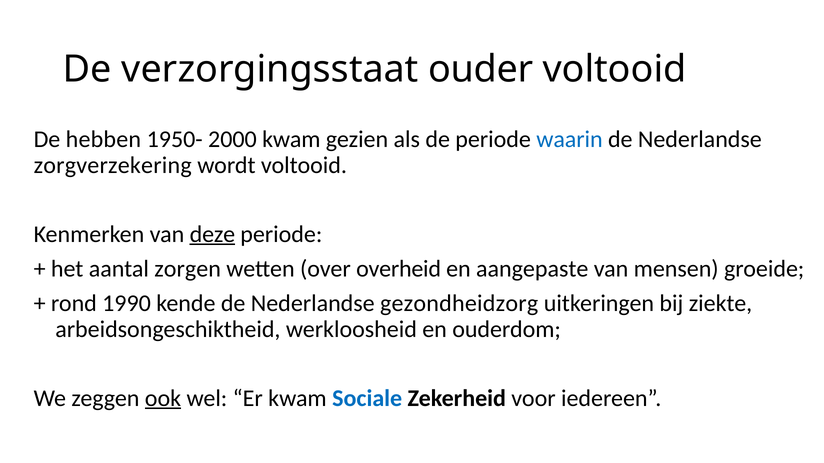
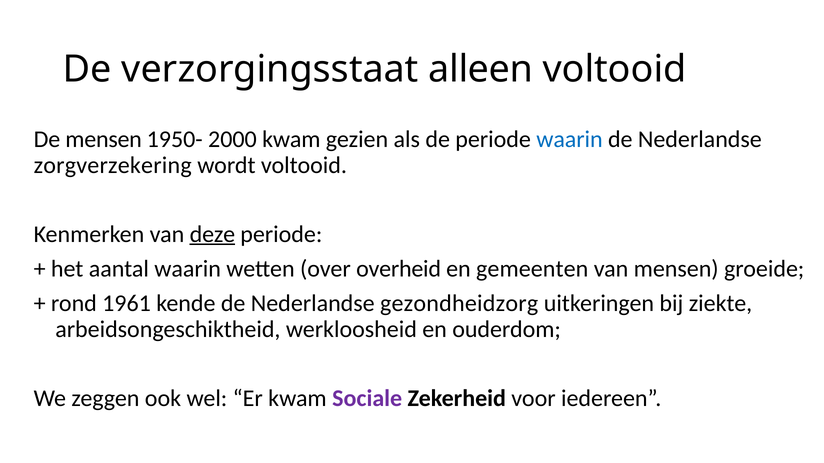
ouder: ouder -> alleen
De hebben: hebben -> mensen
aantal zorgen: zorgen -> waarin
aangepaste: aangepaste -> gemeenten
1990: 1990 -> 1961
ook underline: present -> none
Sociale colour: blue -> purple
